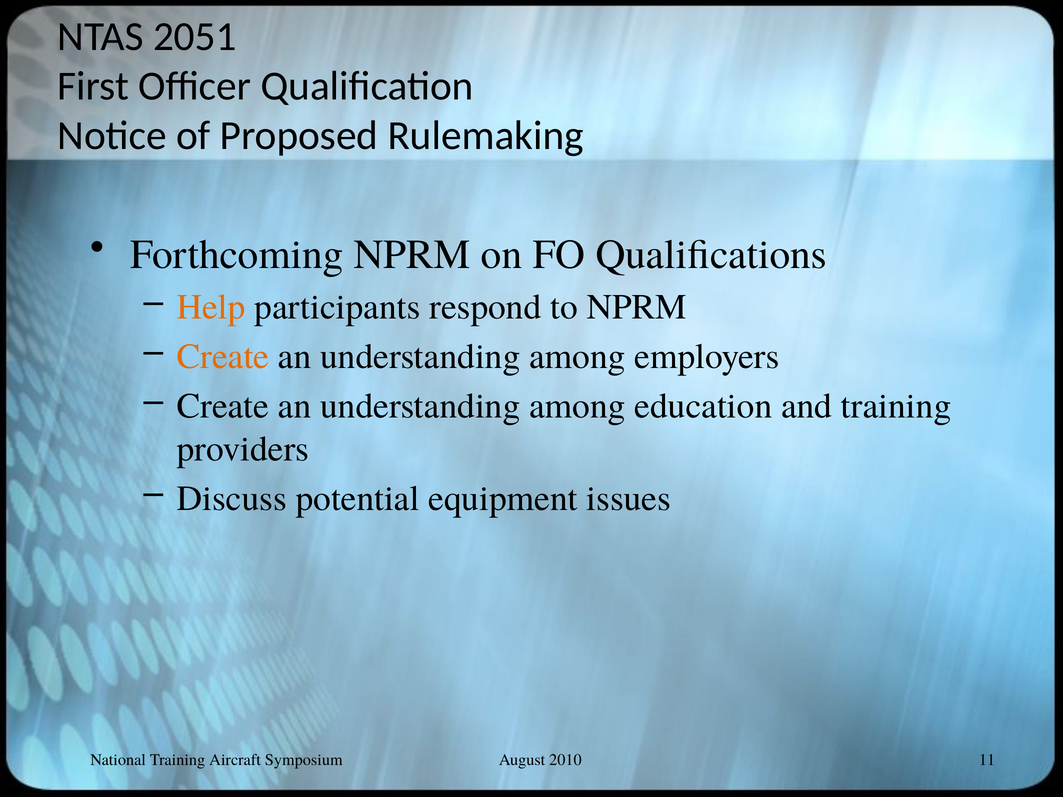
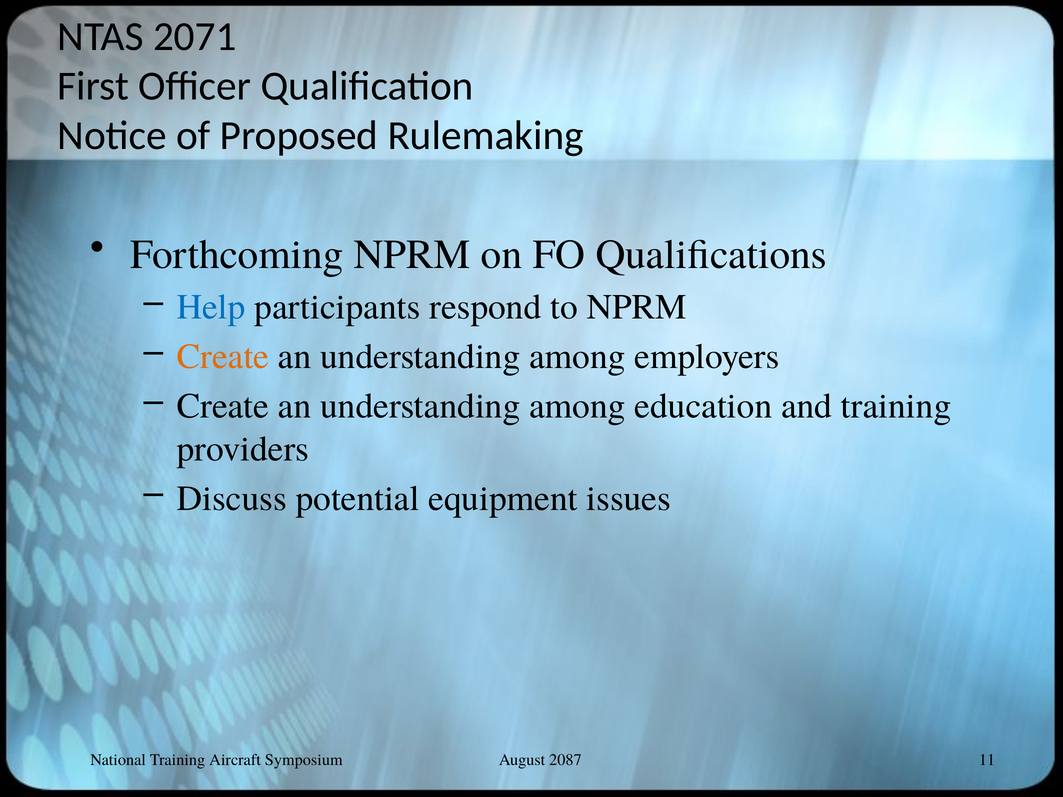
2051: 2051 -> 2071
Help colour: orange -> blue
2010: 2010 -> 2087
